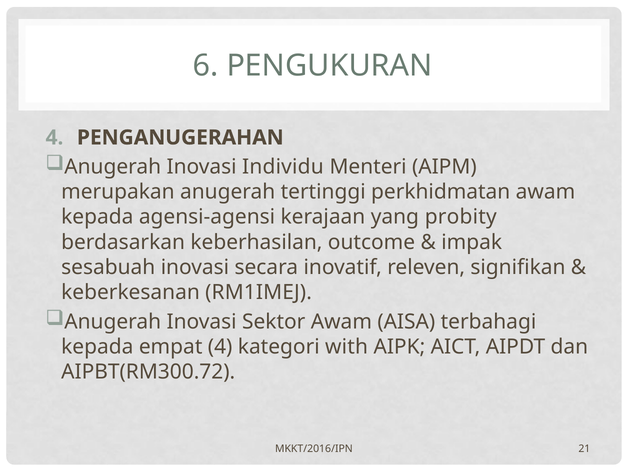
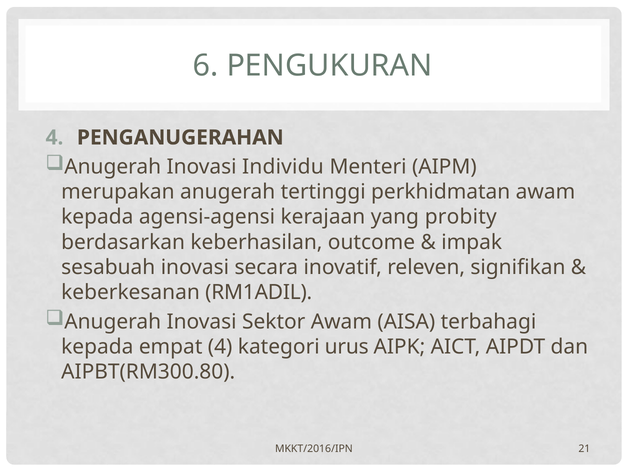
RM1IMEJ: RM1IMEJ -> RM1ADIL
with: with -> urus
AIPBT(RM300.72: AIPBT(RM300.72 -> AIPBT(RM300.80
